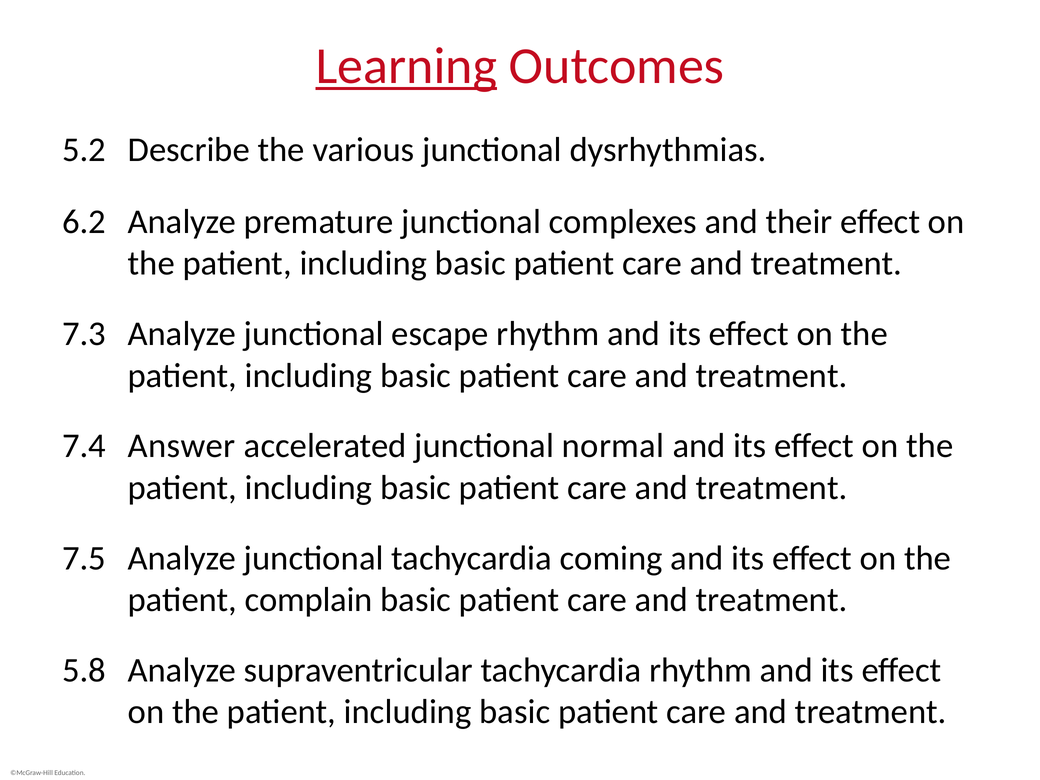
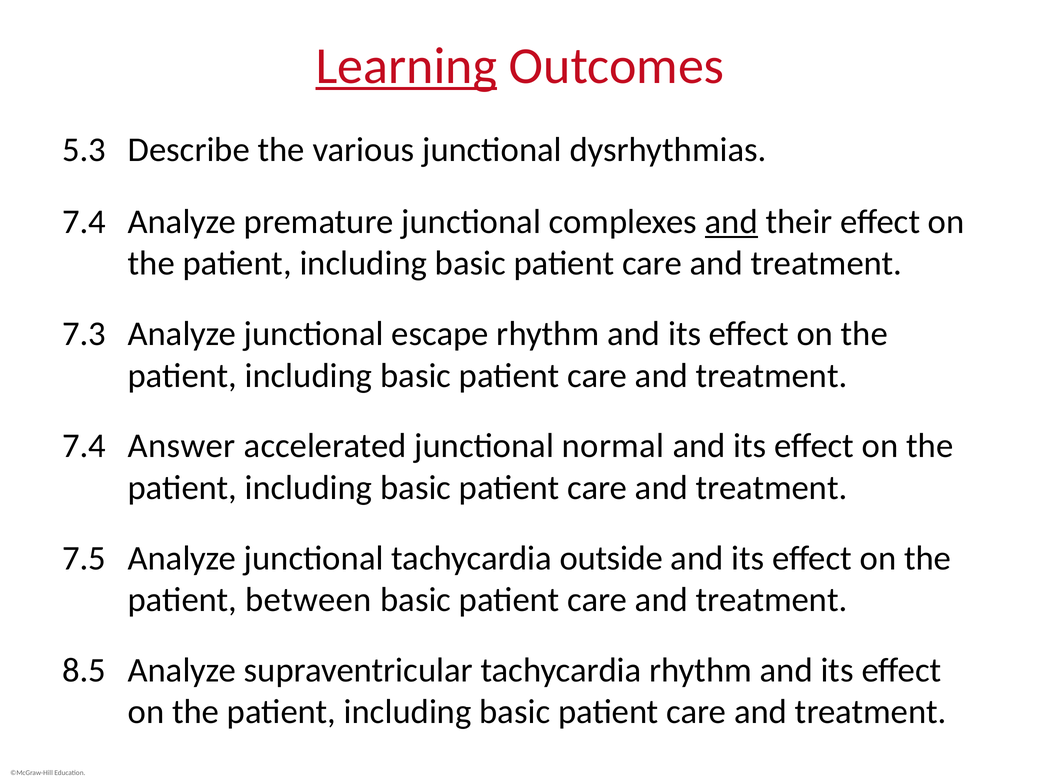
5.2: 5.2 -> 5.3
6.2 at (84, 222): 6.2 -> 7.4
and at (731, 222) underline: none -> present
coming: coming -> outside
complain: complain -> between
5.8: 5.8 -> 8.5
